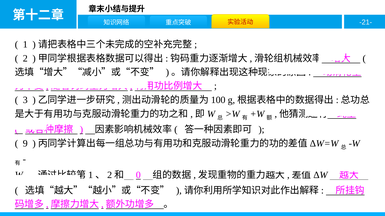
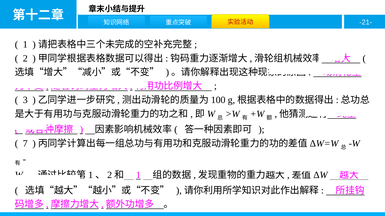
9: 9 -> 7
0 at (138, 175): 0 -> 1
